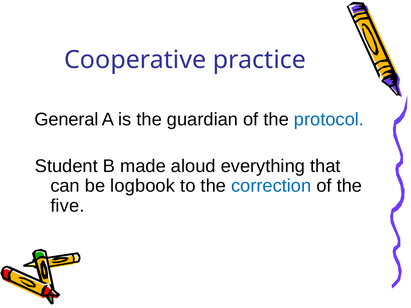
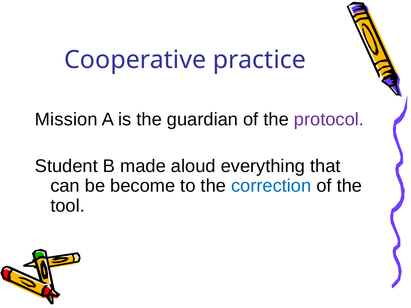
General: General -> Mission
protocol colour: blue -> purple
logbook: logbook -> become
five: five -> tool
